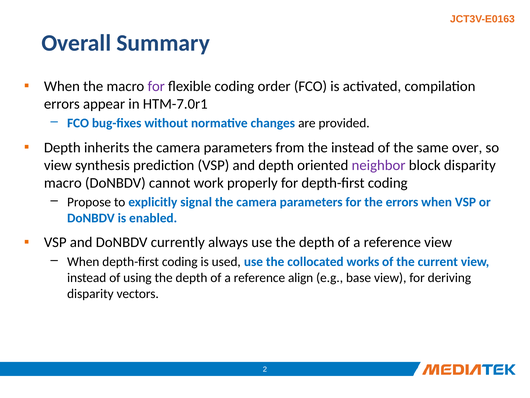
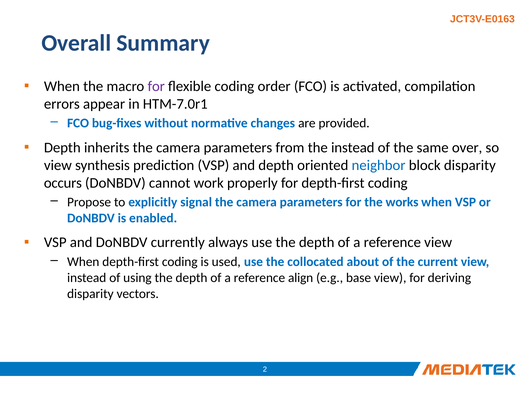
neighbor colour: purple -> blue
macro at (63, 183): macro -> occurs
the errors: errors -> works
works: works -> about
